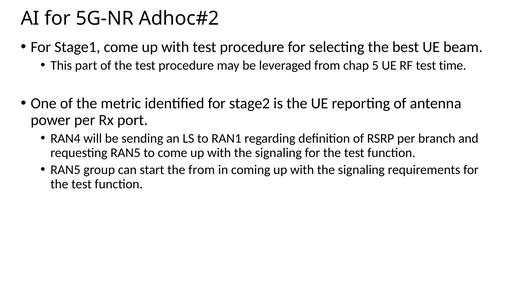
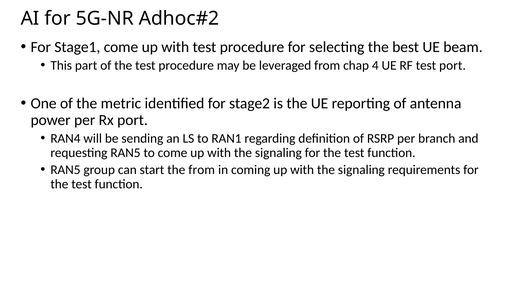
5: 5 -> 4
test time: time -> port
